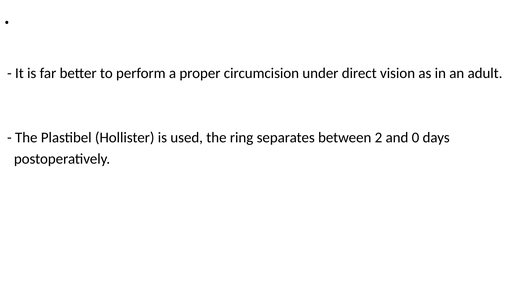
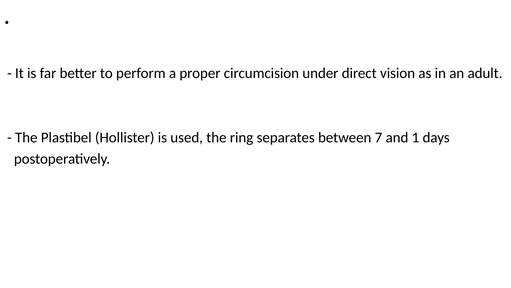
2: 2 -> 7
0: 0 -> 1
